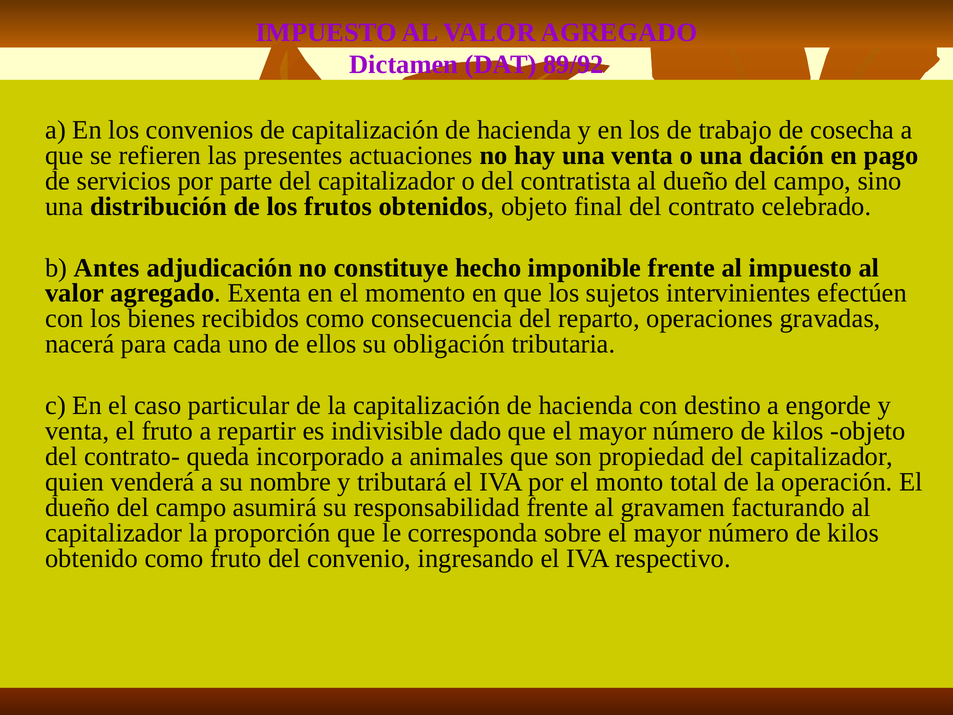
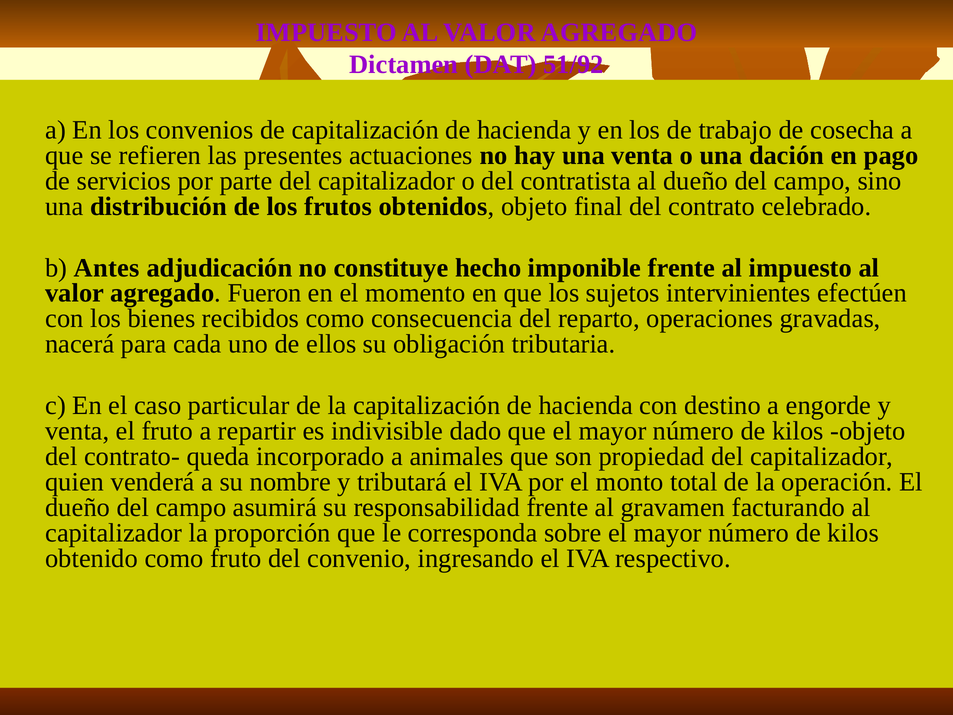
89/92: 89/92 -> 51/92
Exenta: Exenta -> Fueron
